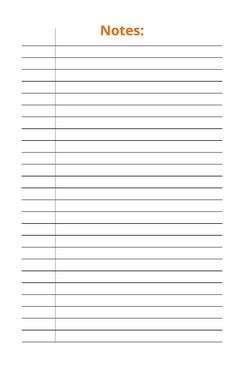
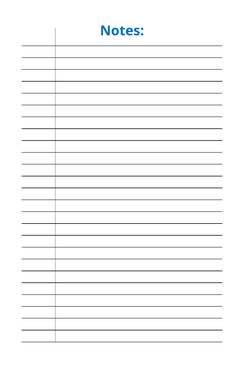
Notes colour: orange -> blue
